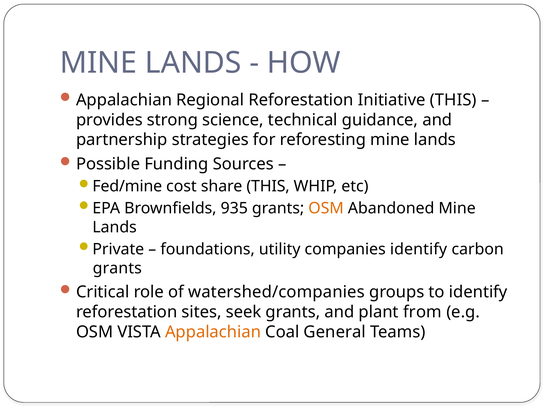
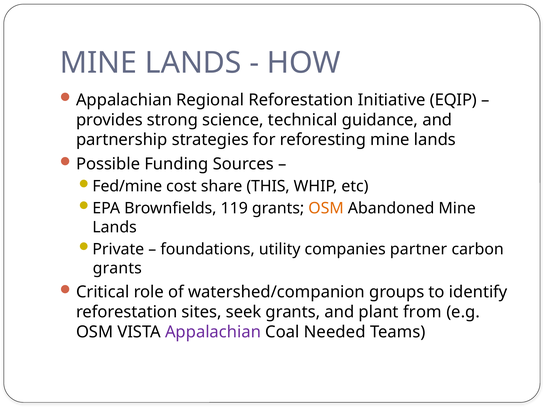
Initiative THIS: THIS -> EQIP
935: 935 -> 119
companies identify: identify -> partner
watershed/companies: watershed/companies -> watershed/companion
Appalachian at (213, 332) colour: orange -> purple
General: General -> Needed
